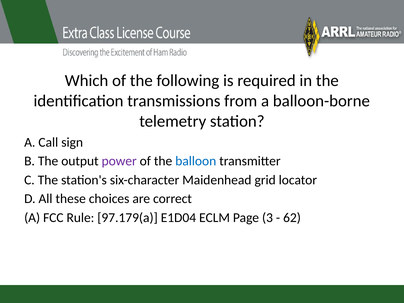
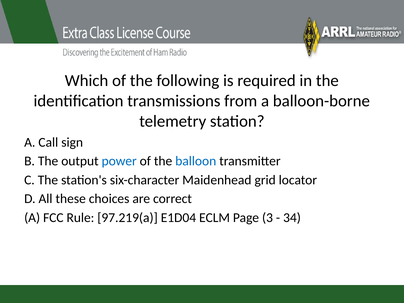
power colour: purple -> blue
97.179(a: 97.179(a -> 97.219(a
62: 62 -> 34
